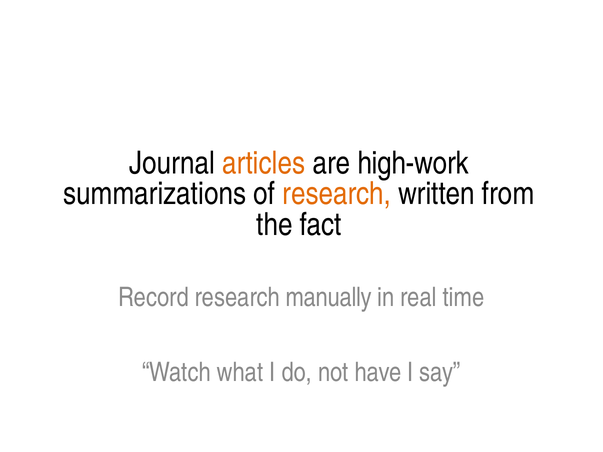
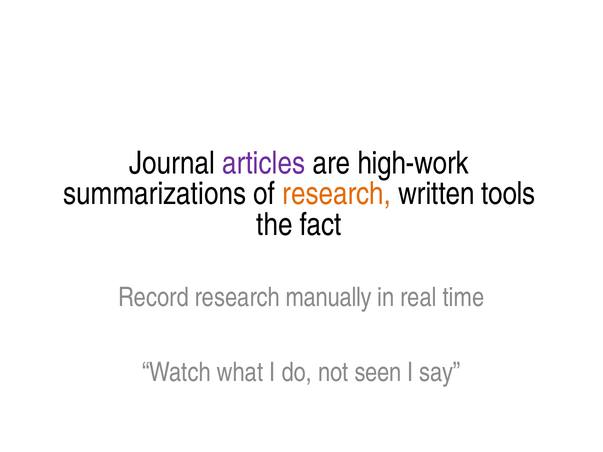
articles colour: orange -> purple
from: from -> tools
have: have -> seen
